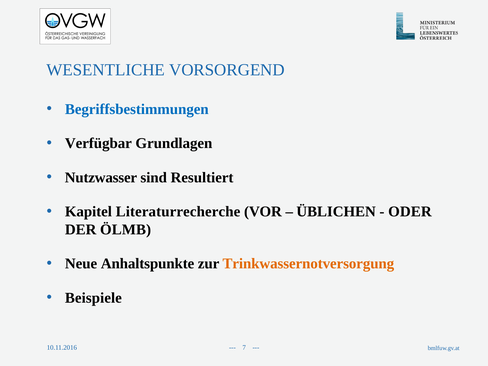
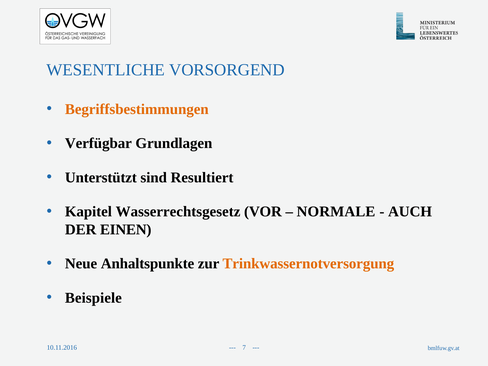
Begriffsbestimmungen colour: blue -> orange
Nutzwasser: Nutzwasser -> Unterstützt
Literaturrecherche: Literaturrecherche -> Wasserrechtsgesetz
ÜBLICHEN: ÜBLICHEN -> NORMALE
ODER: ODER -> AUCH
ÖLMB: ÖLMB -> EINEN
